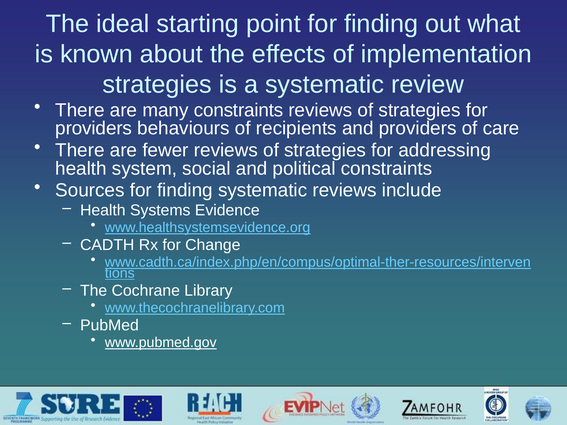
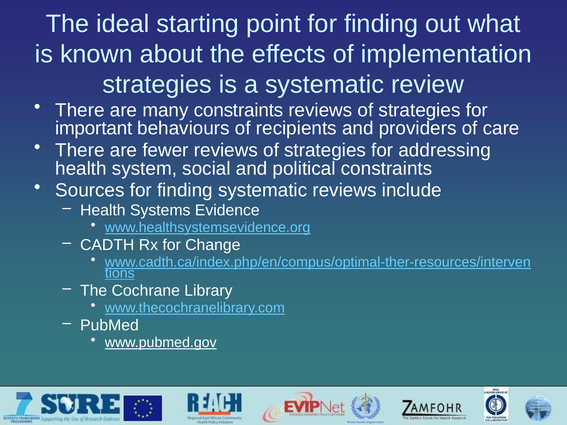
providers at (94, 128): providers -> important
